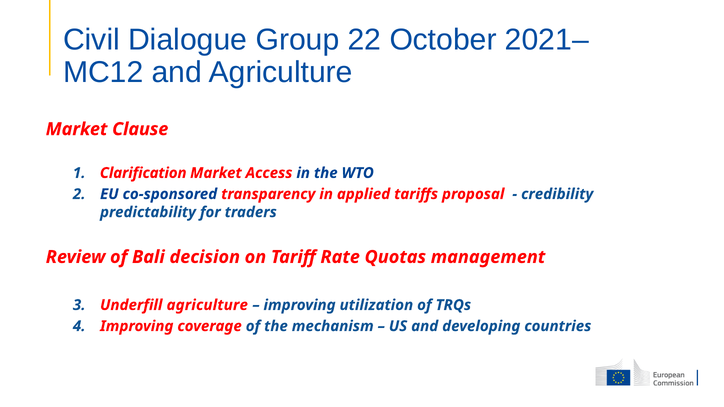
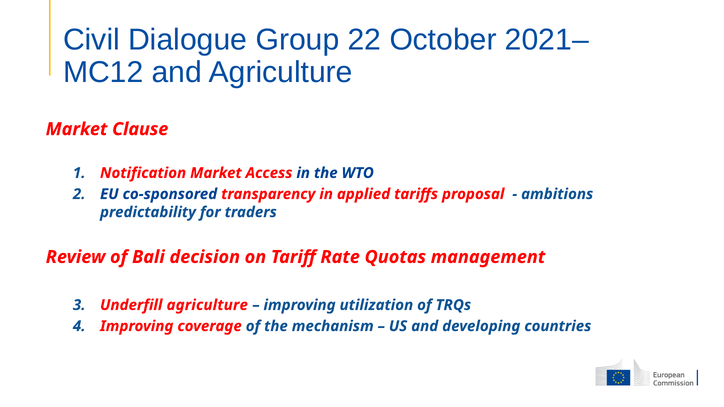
Clarification: Clarification -> Notification
credibility: credibility -> ambitions
